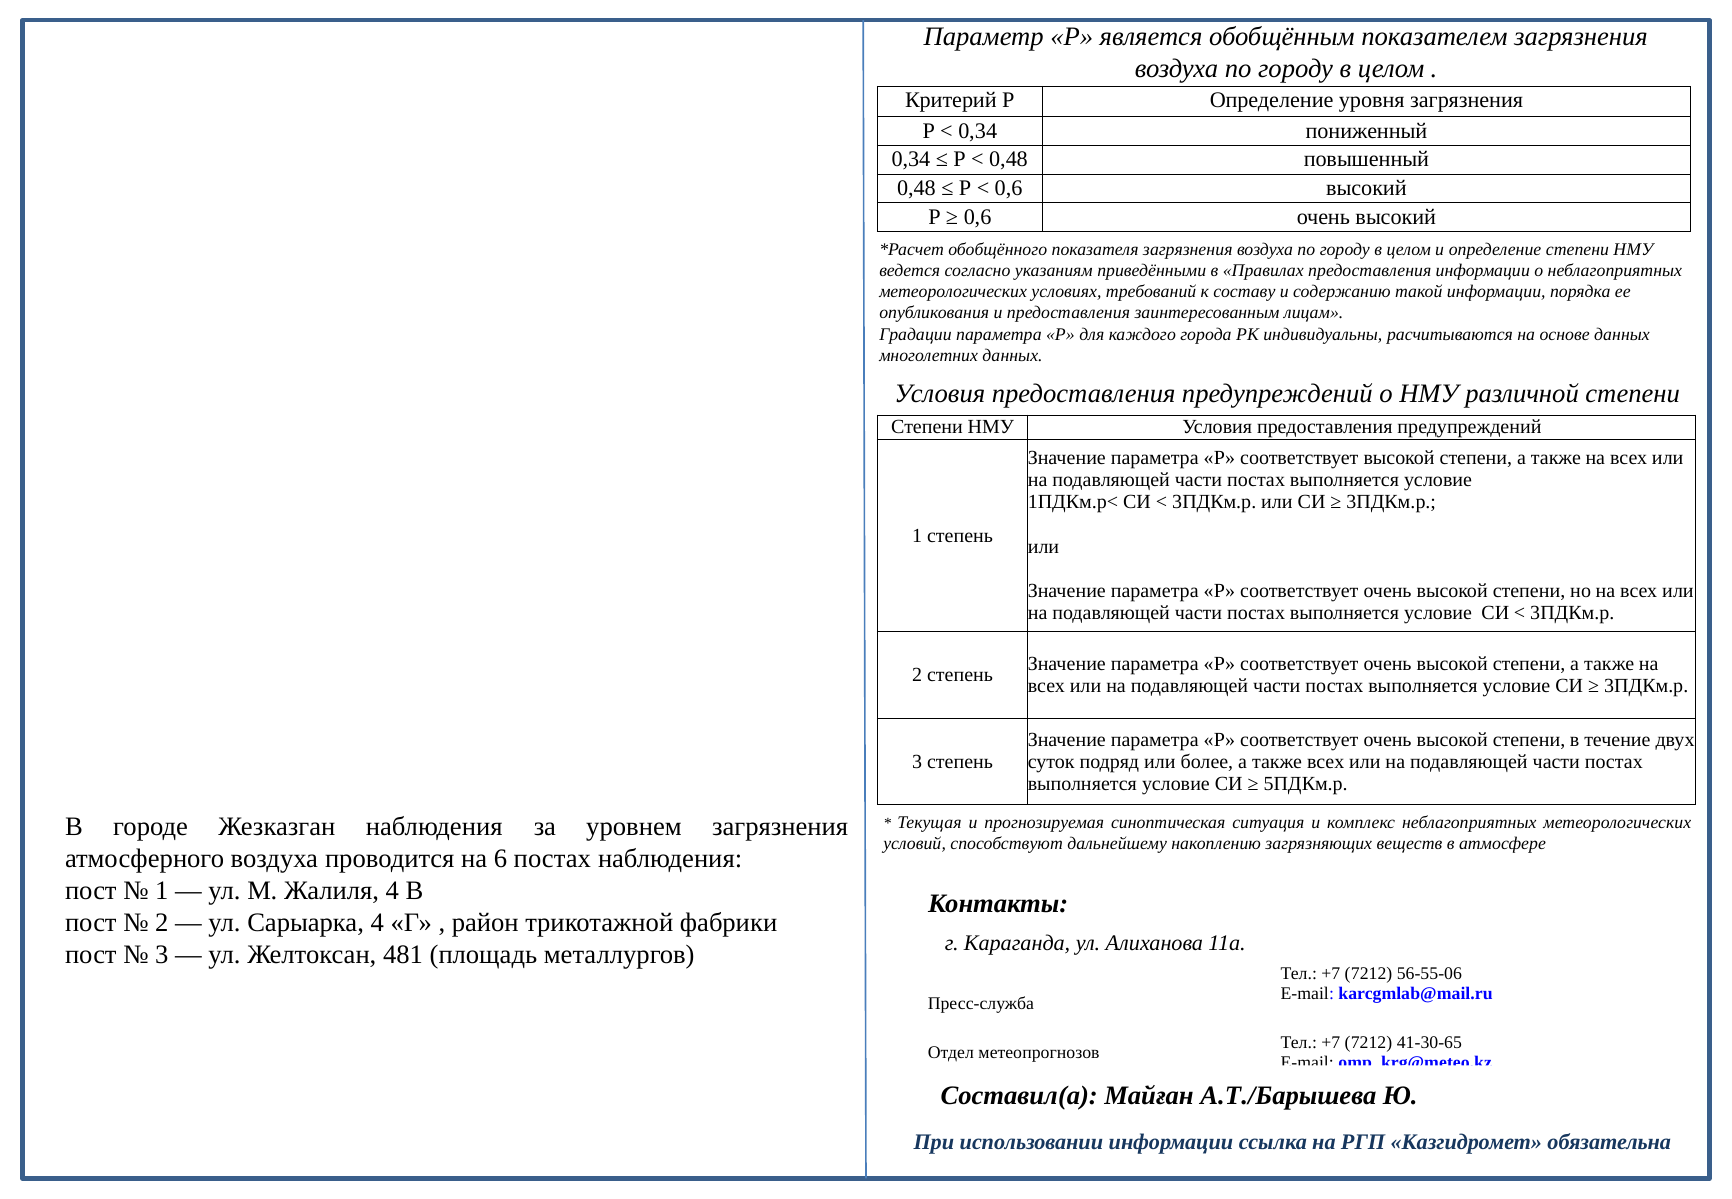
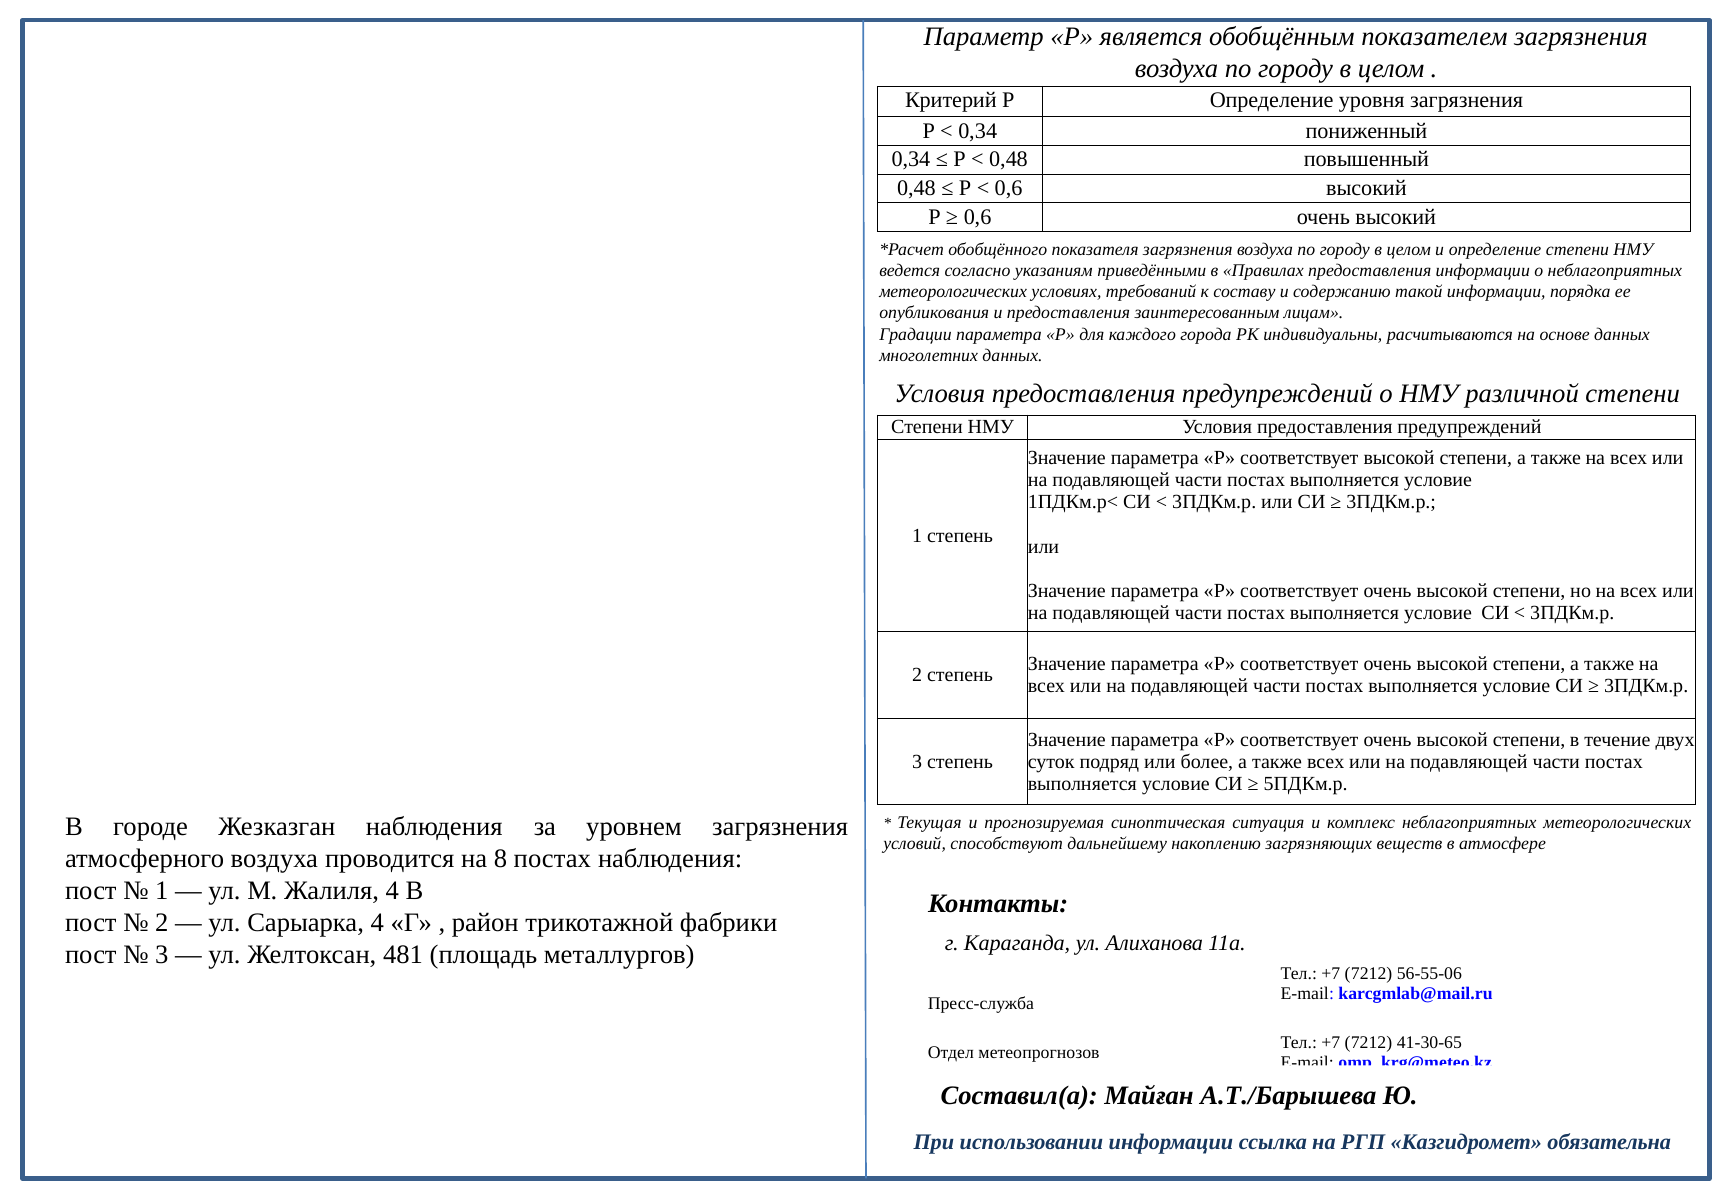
6: 6 -> 8
